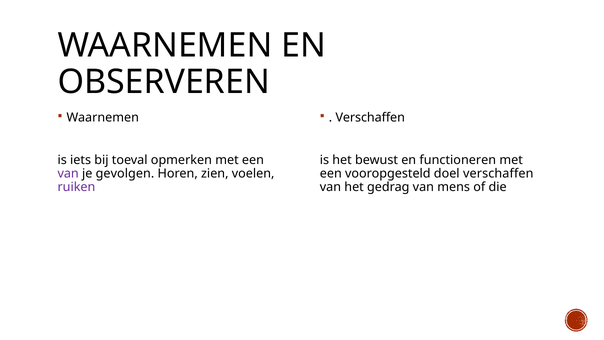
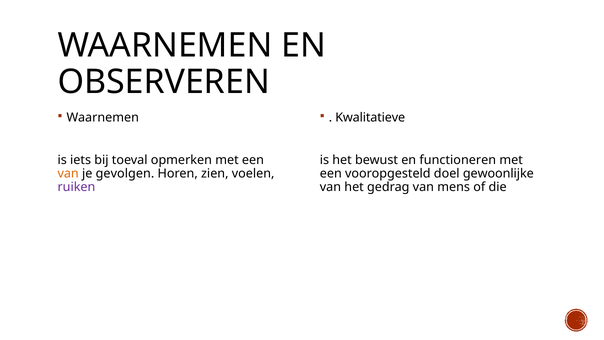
Verschaffen at (370, 118): Verschaffen -> Kwalitatieve
van at (68, 174) colour: purple -> orange
doel verschaffen: verschaffen -> gewoonlijke
